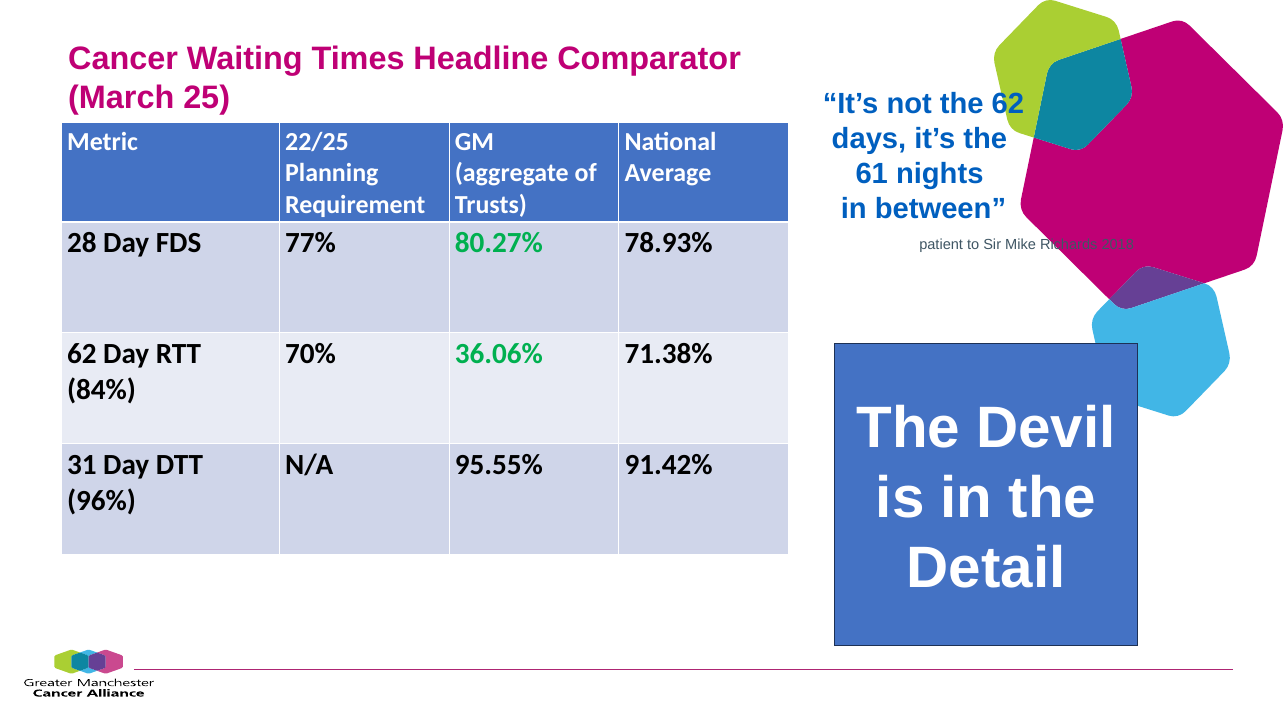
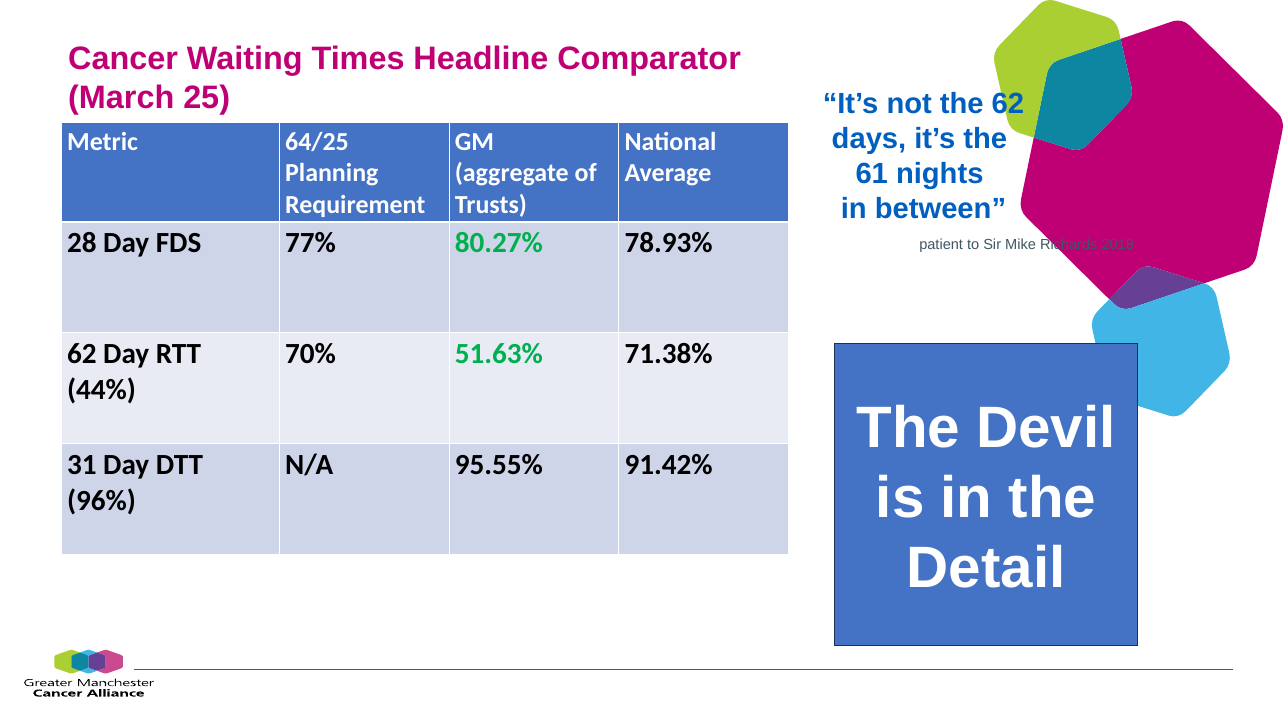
22/25: 22/25 -> 64/25
36.06%: 36.06% -> 51.63%
84%: 84% -> 44%
